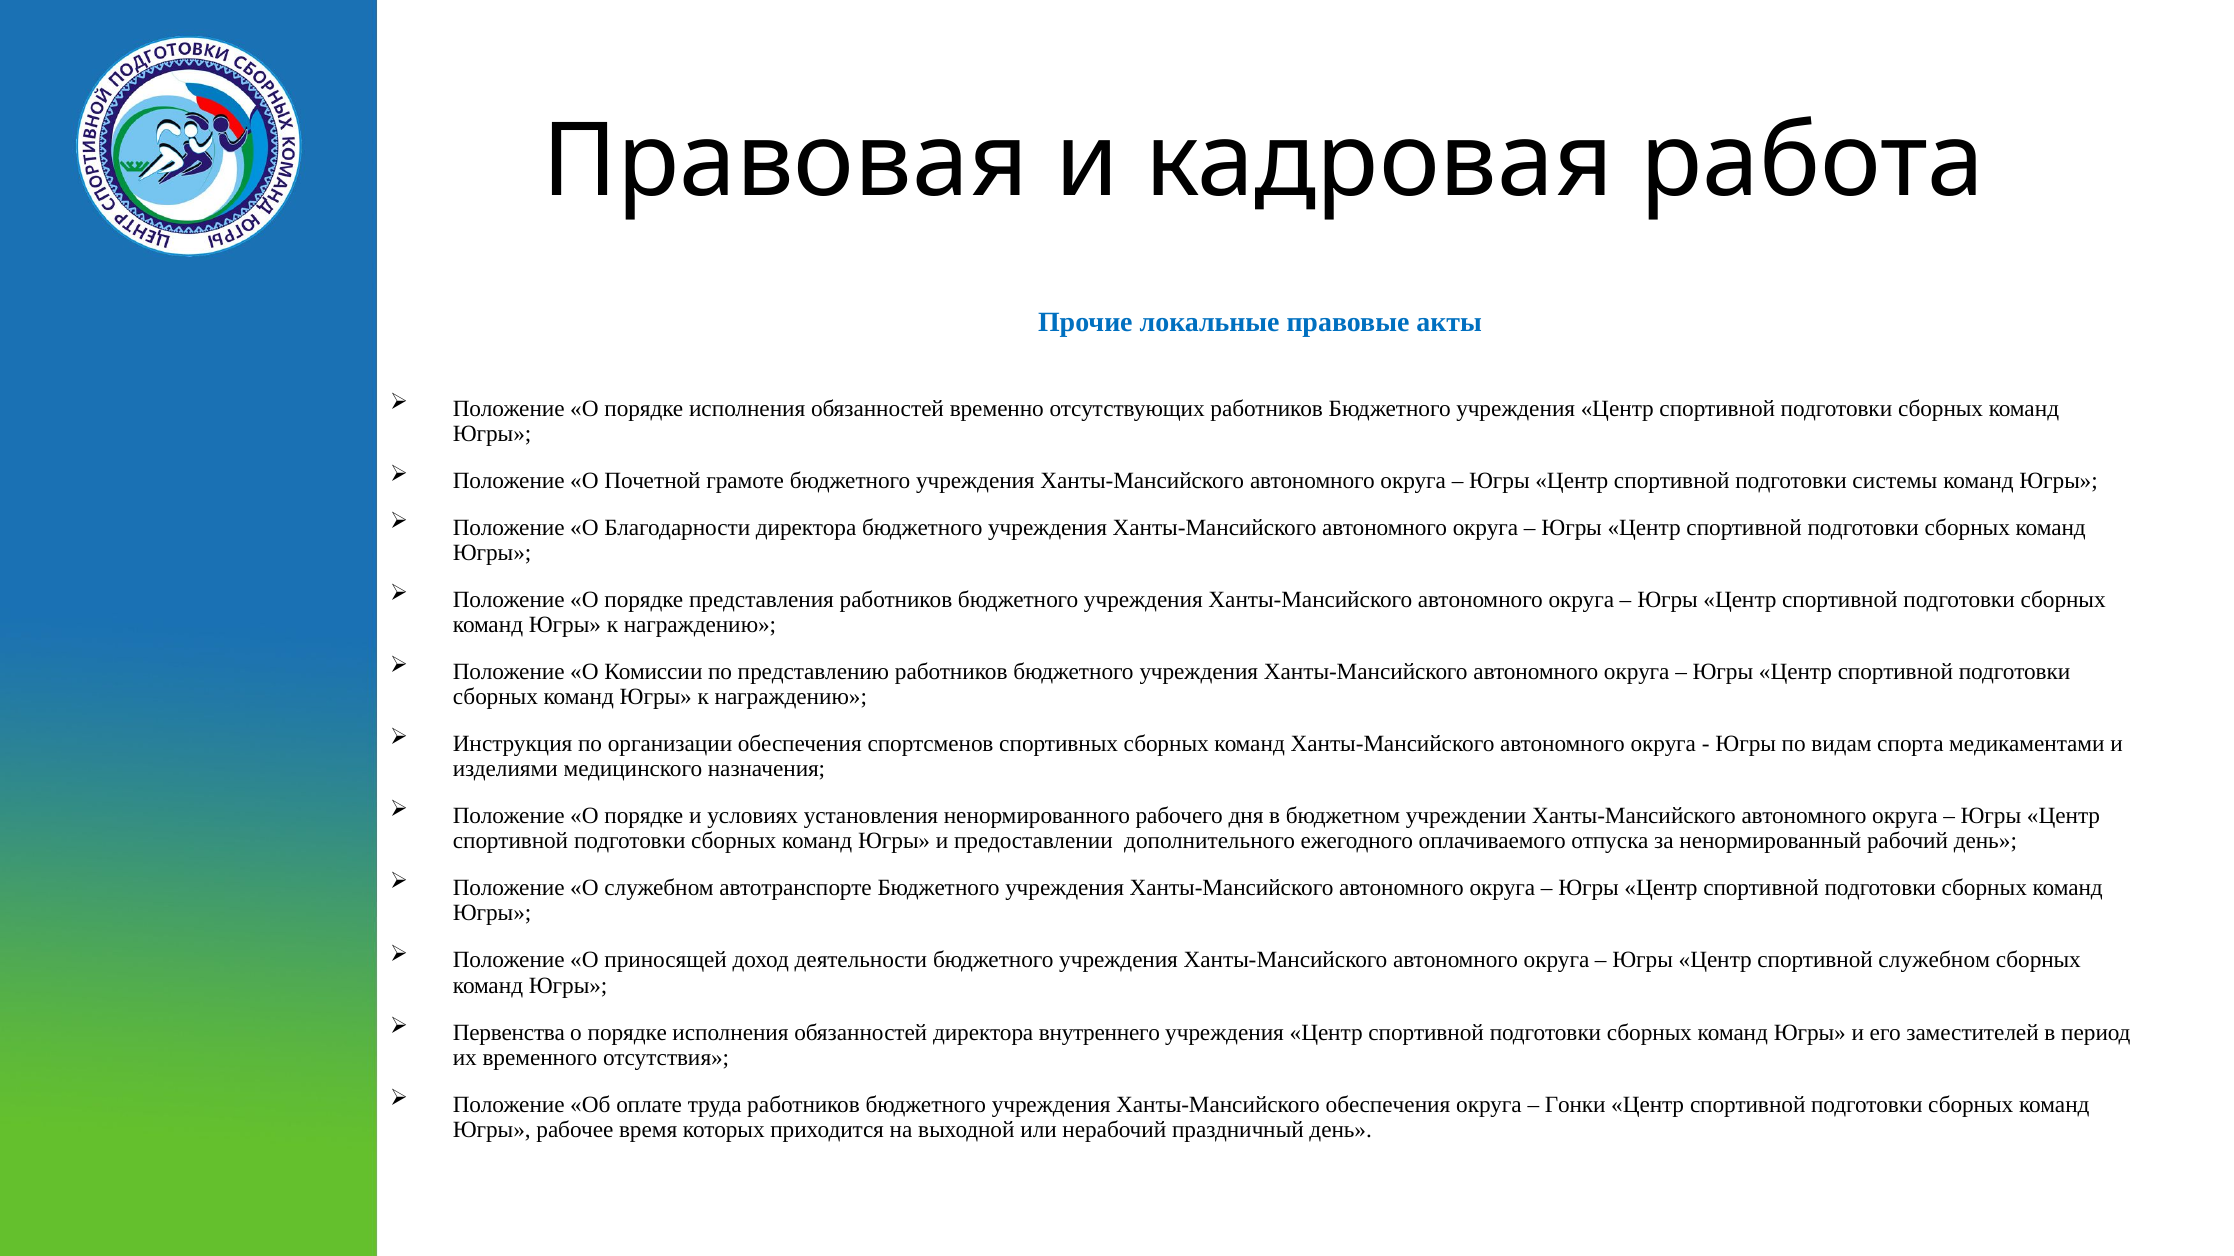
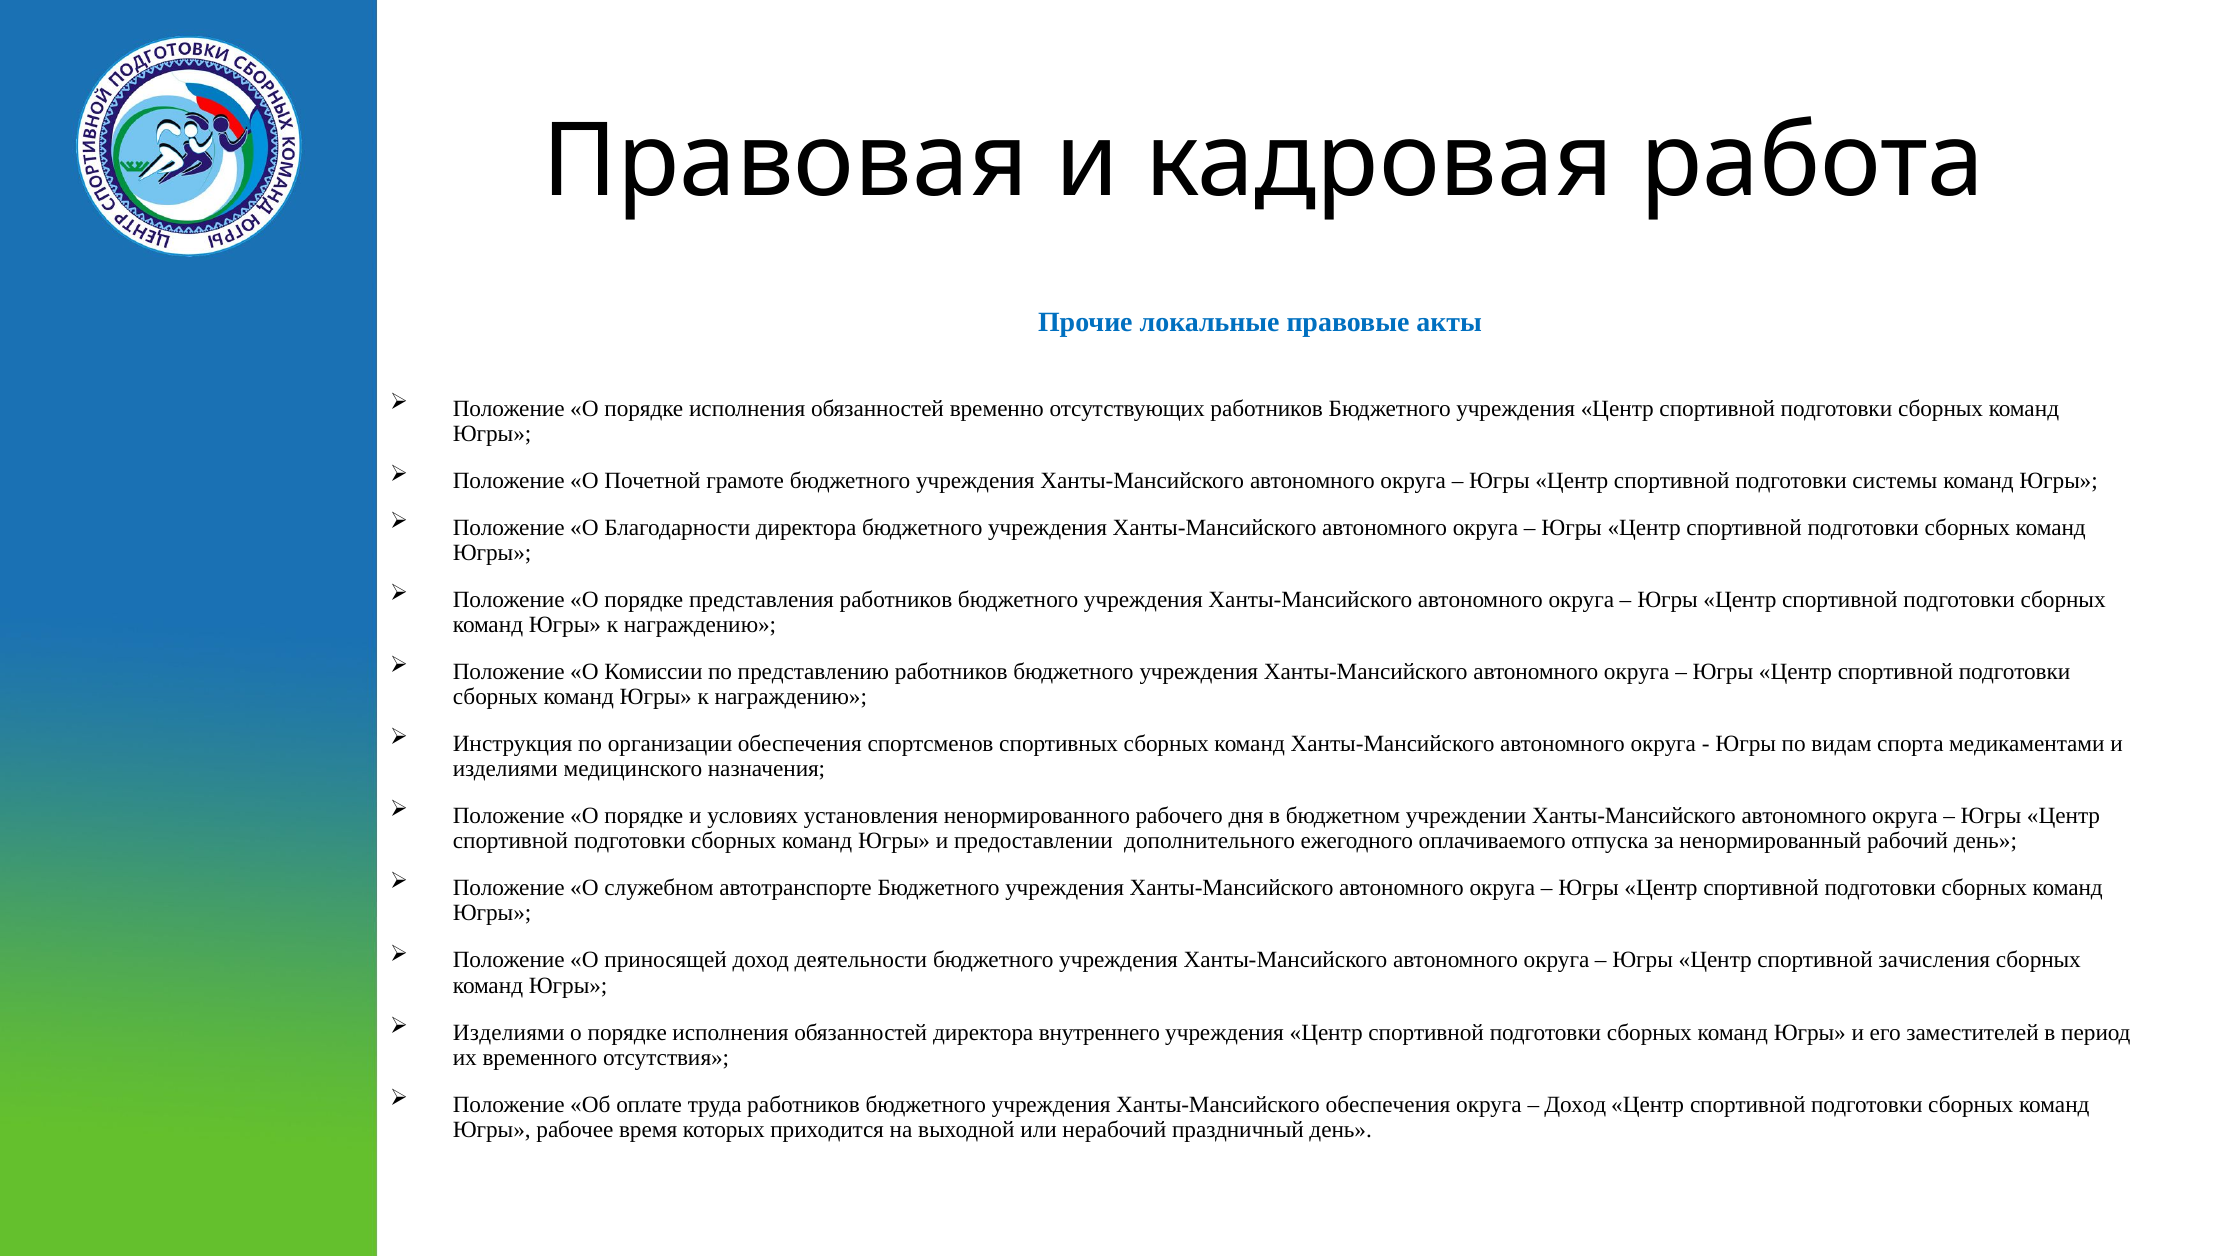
спортивной служебном: служебном -> зачисления
Первенства at (509, 1033): Первенства -> Изделиями
Гонки at (1575, 1105): Гонки -> Доход
